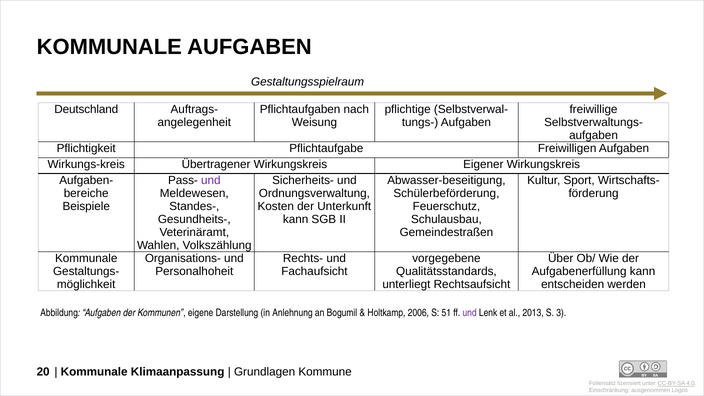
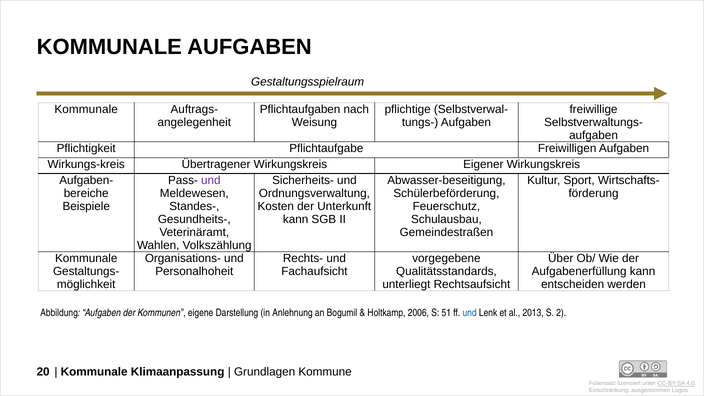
Deutschland at (86, 109): Deutschland -> Kommunale
und at (470, 313) colour: purple -> blue
3: 3 -> 2
